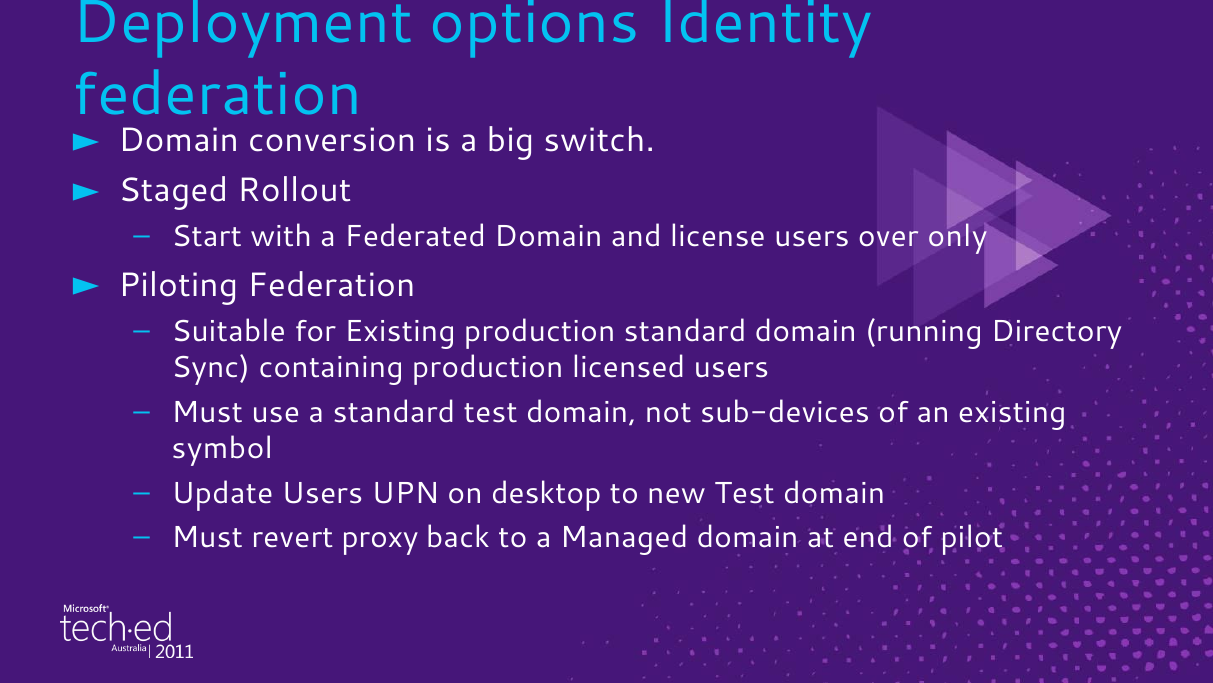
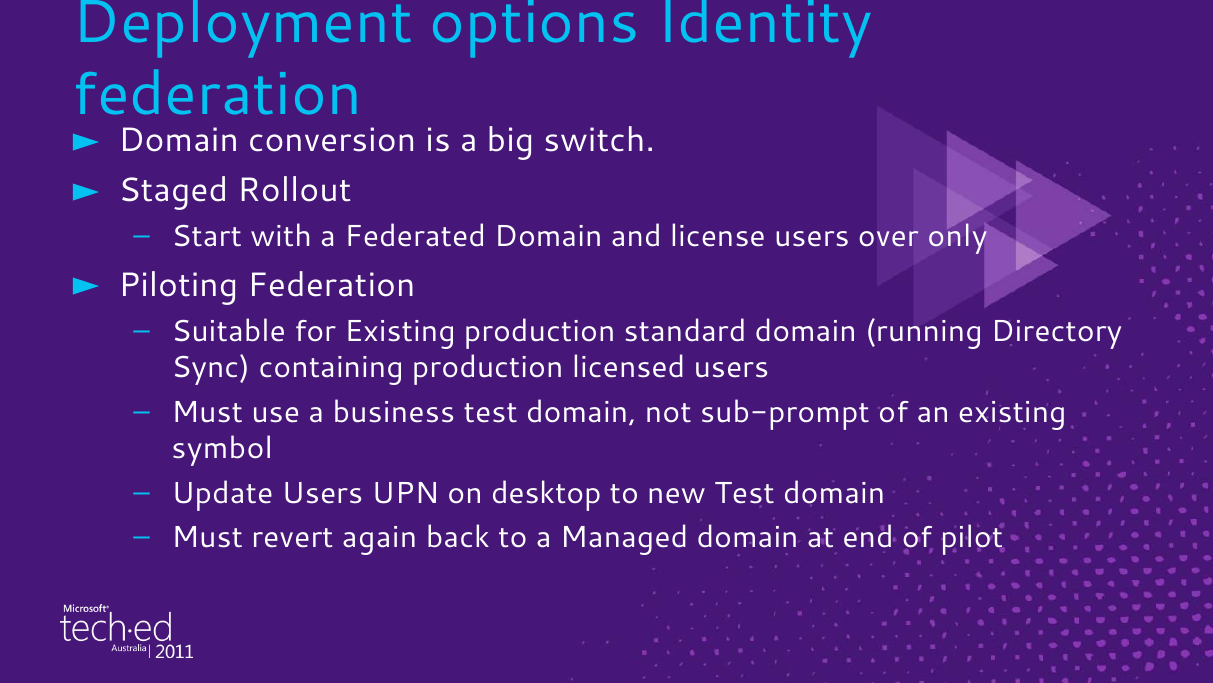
a standard: standard -> business
sub-devices: sub-devices -> sub-prompt
proxy: proxy -> again
